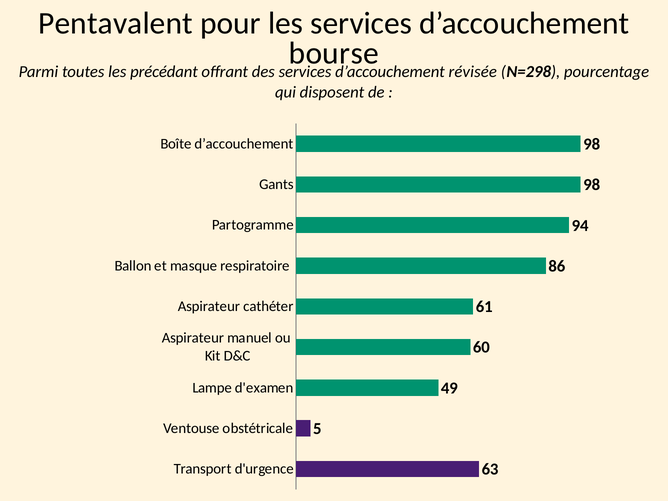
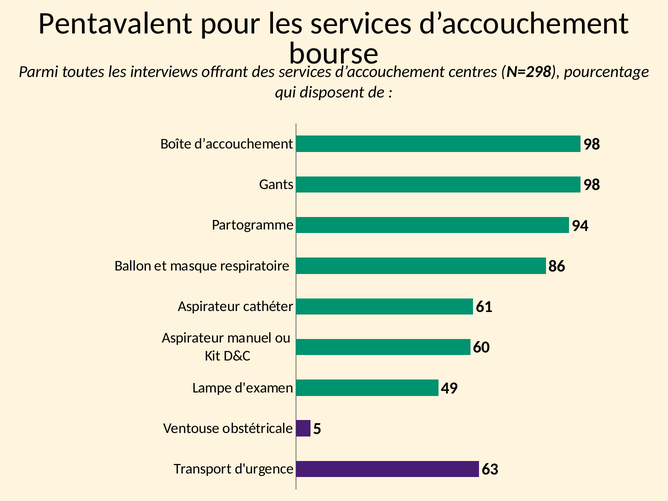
précédant: précédant -> interviews
révisée: révisée -> centres
